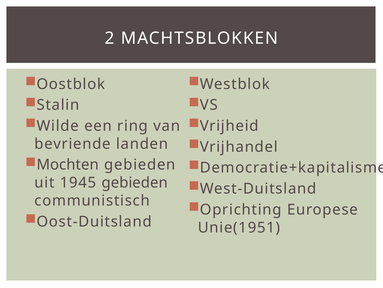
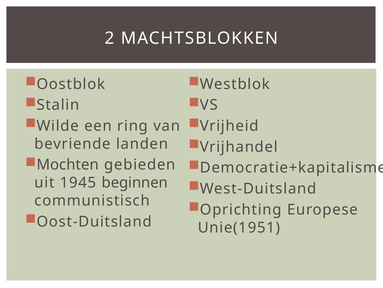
1945 gebieden: gebieden -> beginnen
